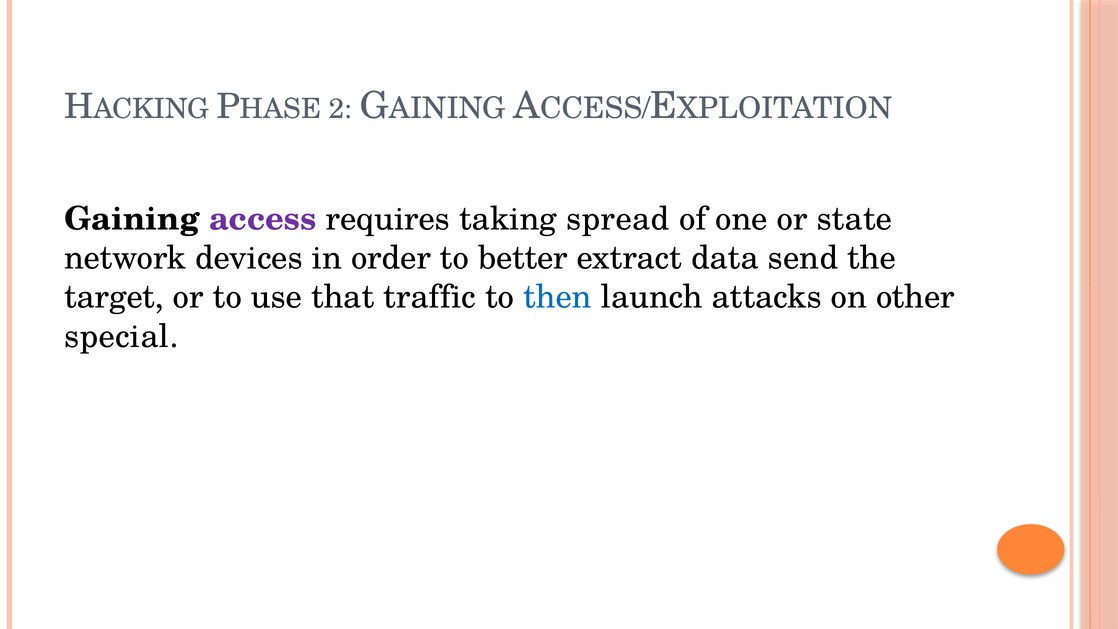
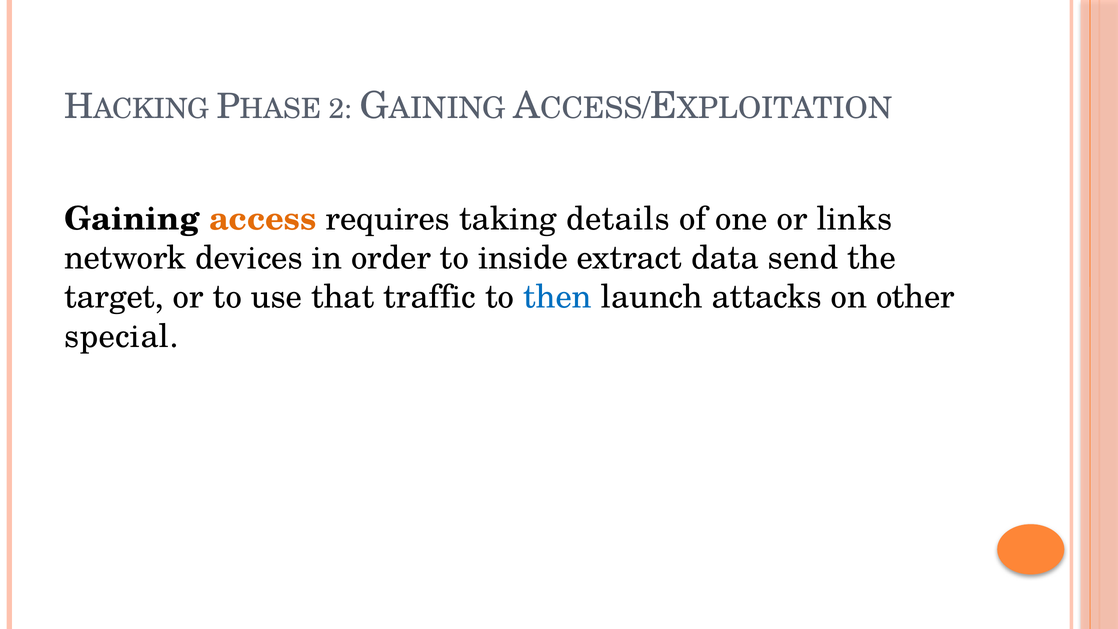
access colour: purple -> orange
spread: spread -> details
state: state -> links
better: better -> inside
